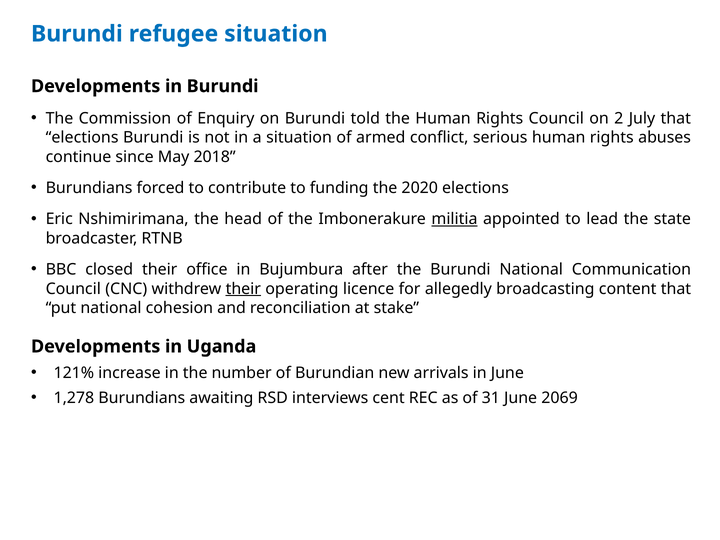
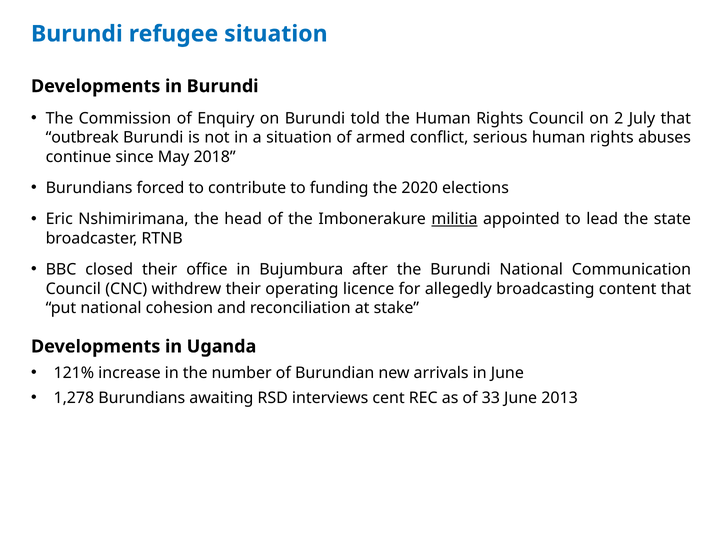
elections at (82, 138): elections -> outbreak
their at (243, 289) underline: present -> none
31: 31 -> 33
2069: 2069 -> 2013
